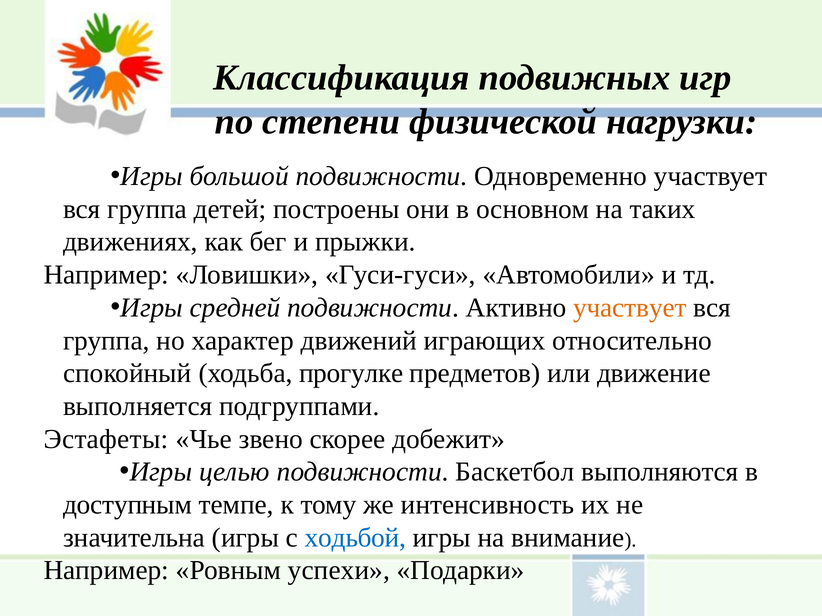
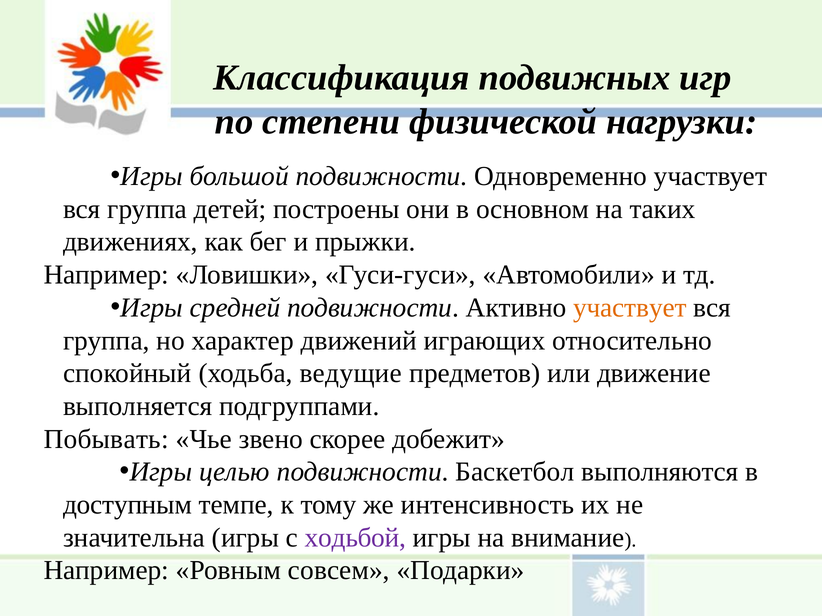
прогулке: прогулке -> ведущие
Эстафеты: Эстафеты -> Побывать
ходьбой colour: blue -> purple
успехи: успехи -> совсем
